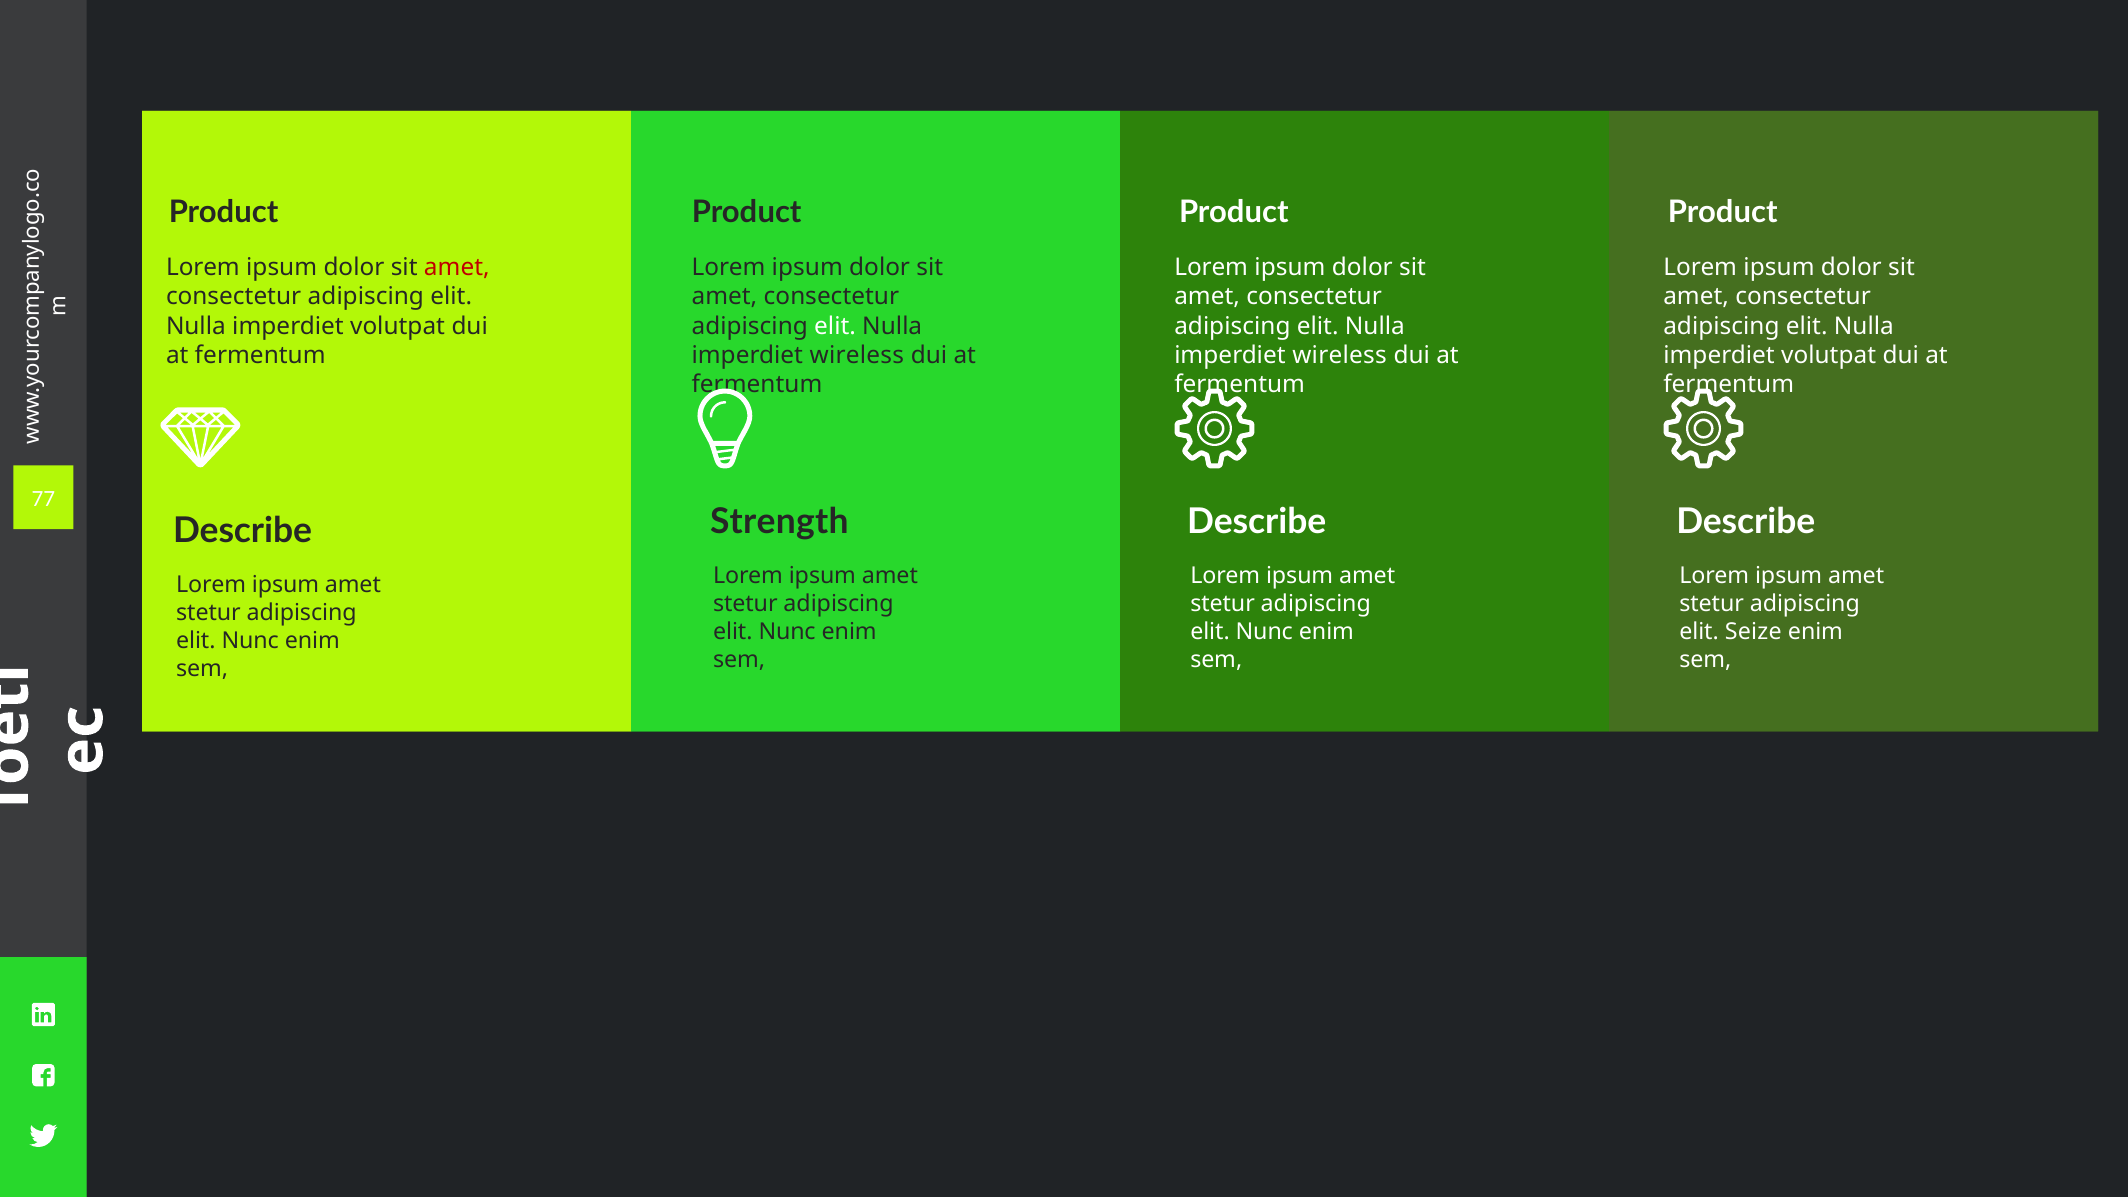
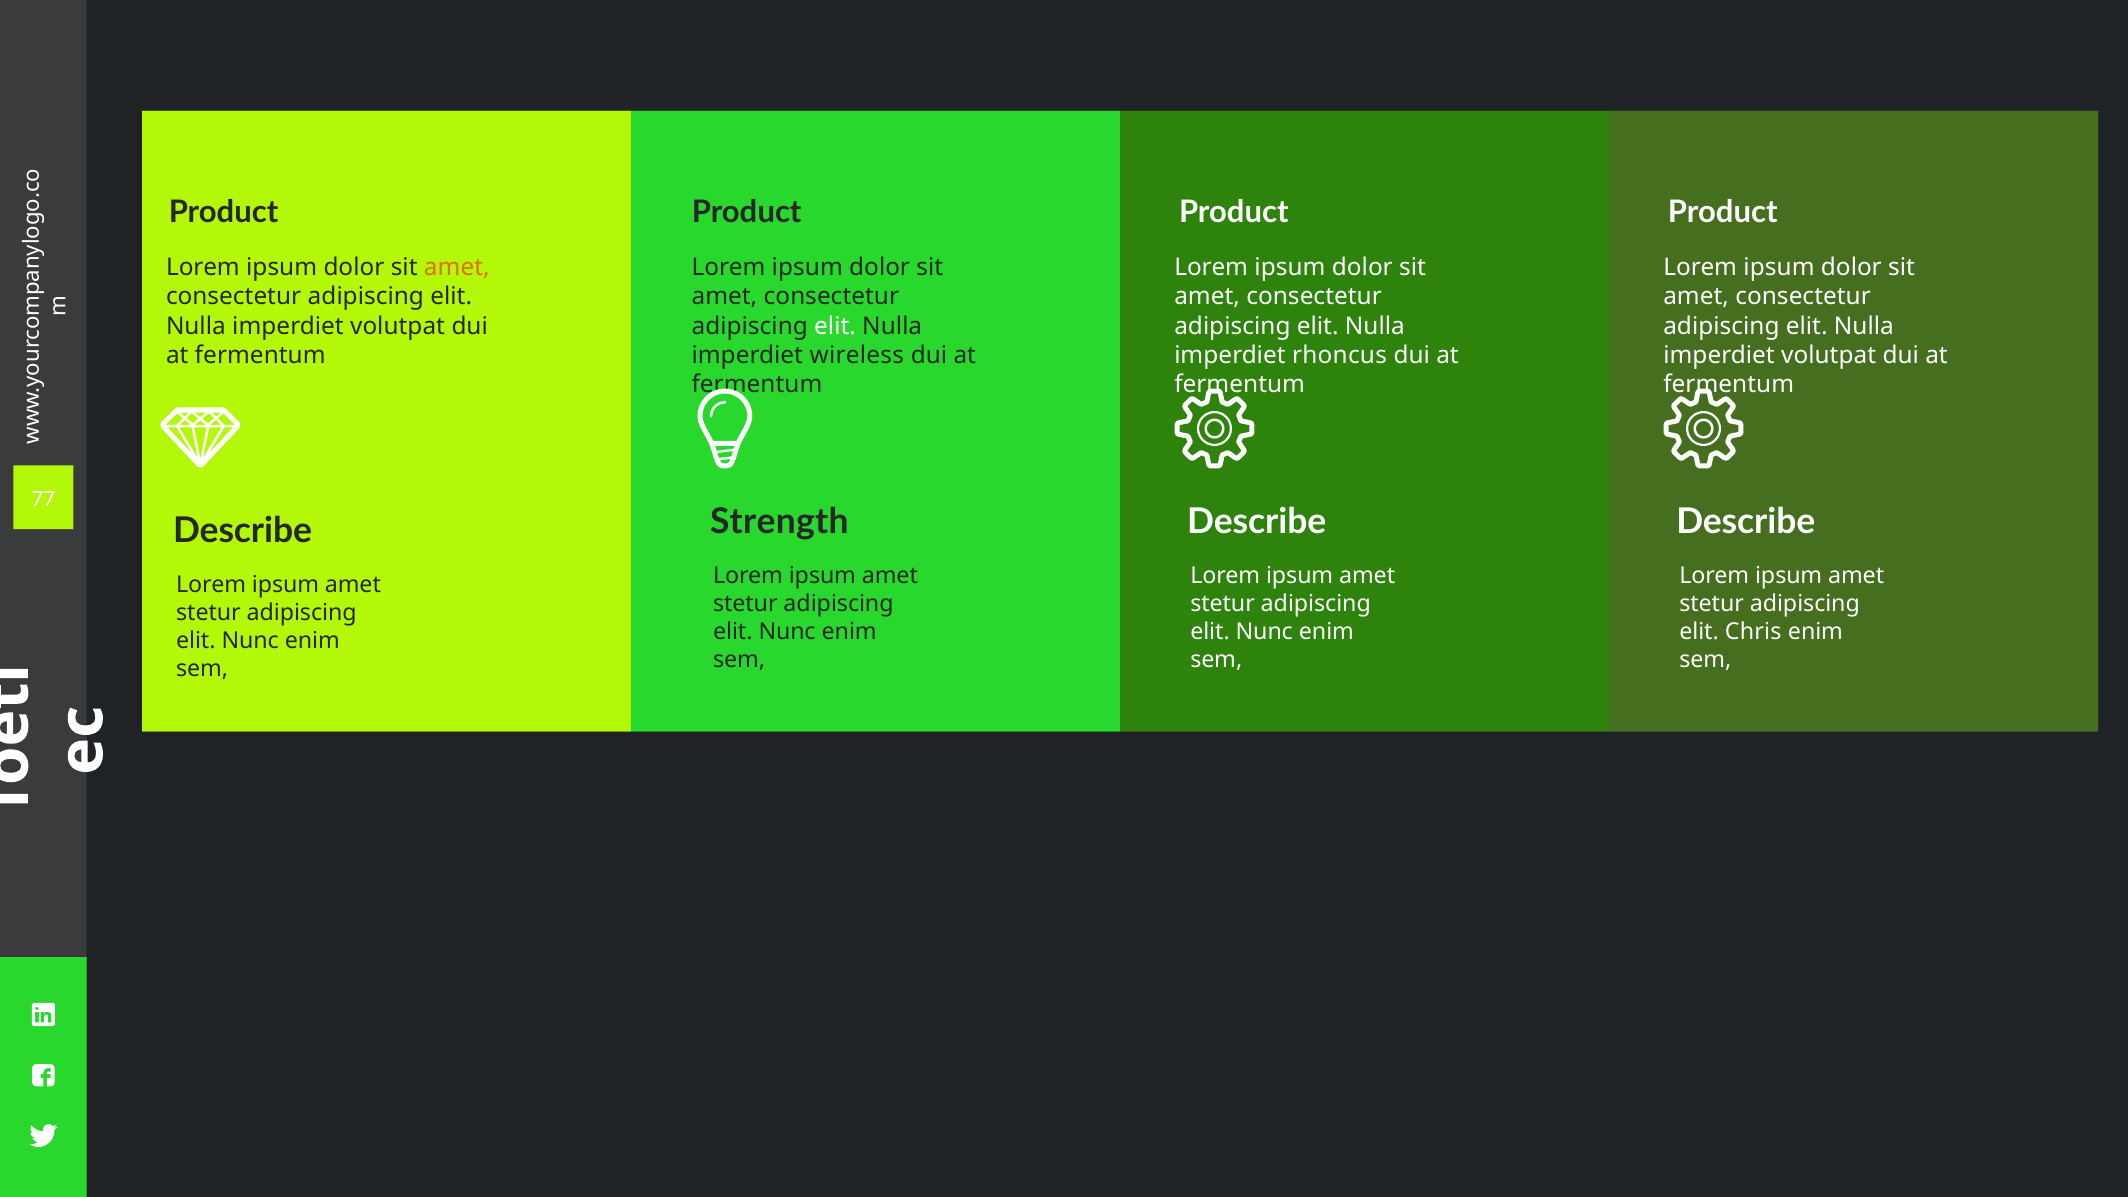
amet at (457, 267) colour: red -> orange
wireless at (1340, 355): wireless -> rhoncus
Seize: Seize -> Chris
